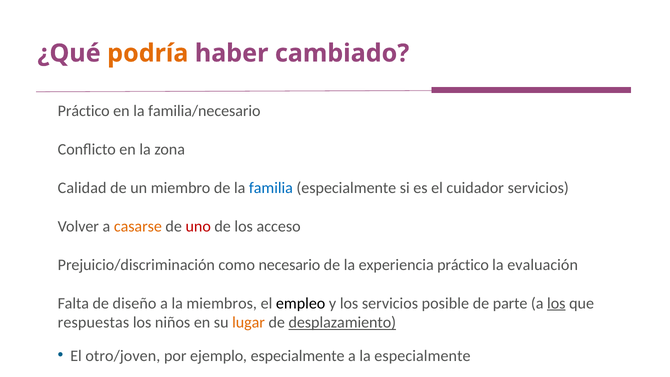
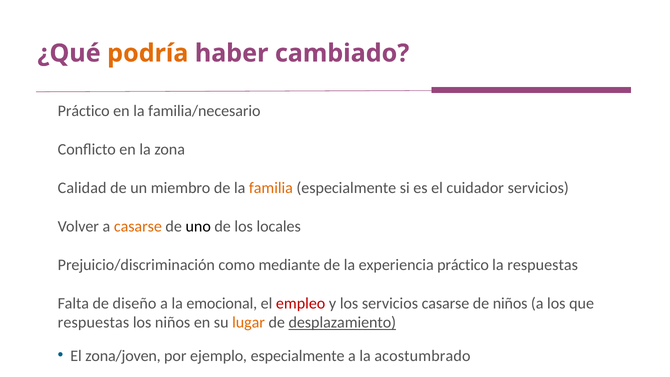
familia colour: blue -> orange
uno colour: red -> black
acceso: acceso -> locales
necesario: necesario -> mediante
la evaluación: evaluación -> respuestas
miembros: miembros -> emocional
empleo colour: black -> red
servicios posible: posible -> casarse
de parte: parte -> niños
los at (556, 303) underline: present -> none
otro/joven: otro/joven -> zona/joven
la especialmente: especialmente -> acostumbrado
